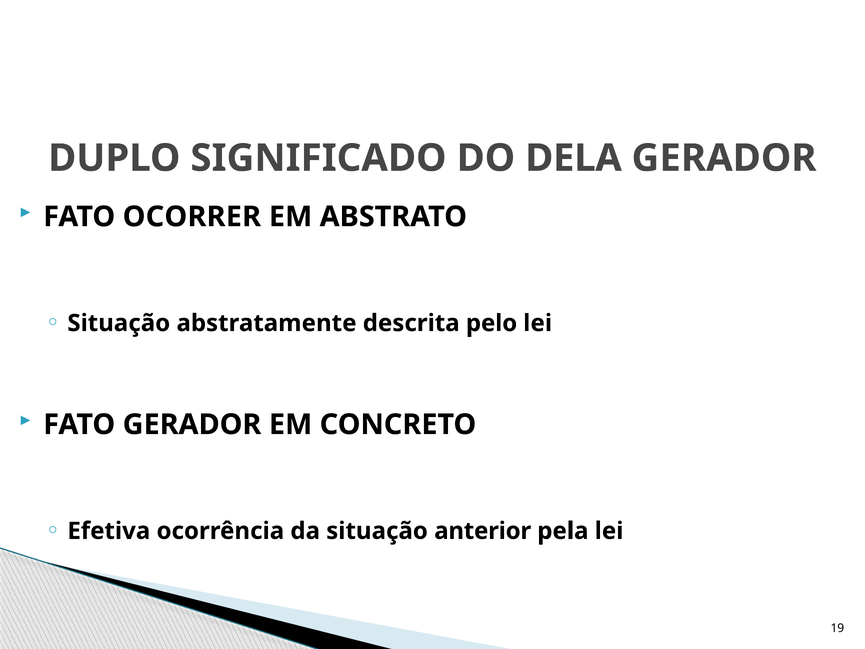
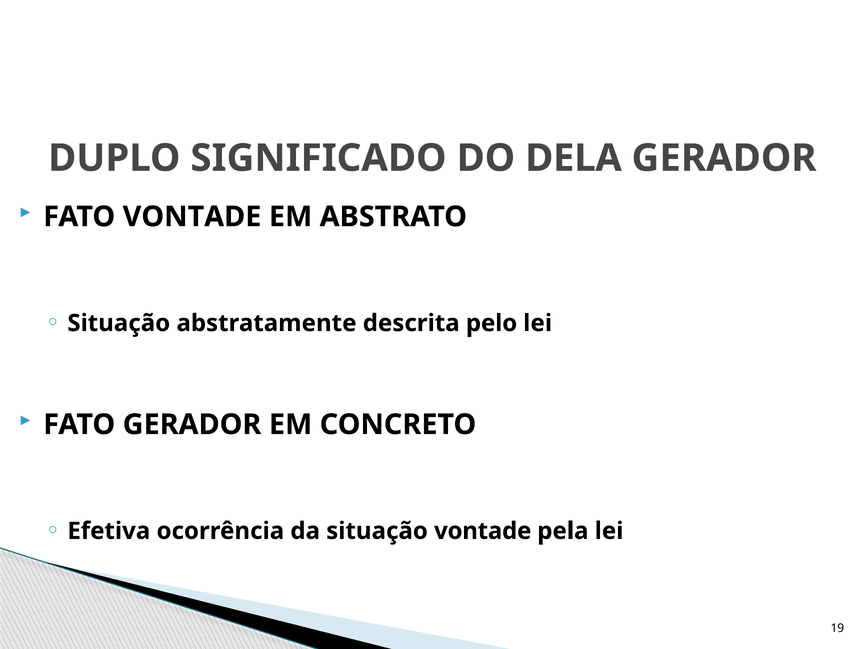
FATO OCORRER: OCORRER -> VONTADE
situação anterior: anterior -> vontade
